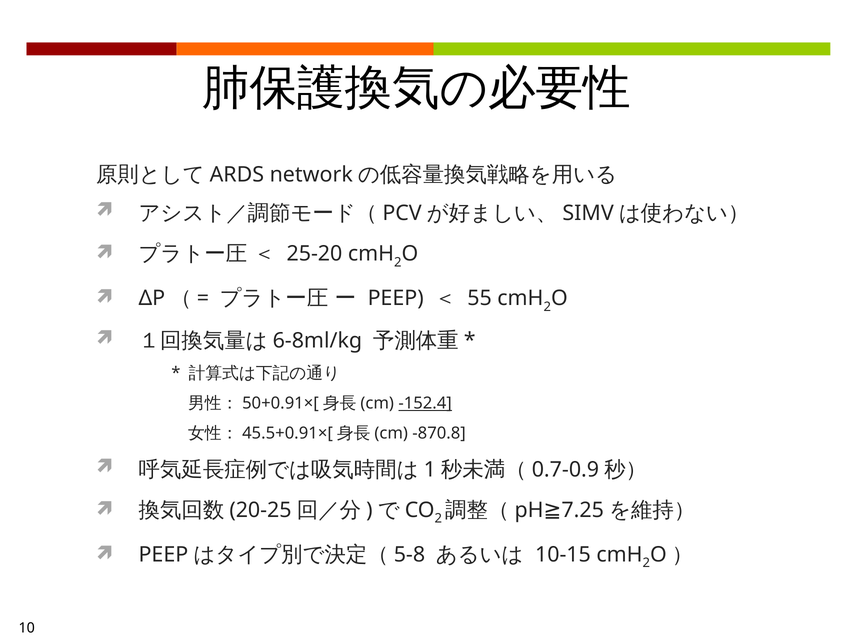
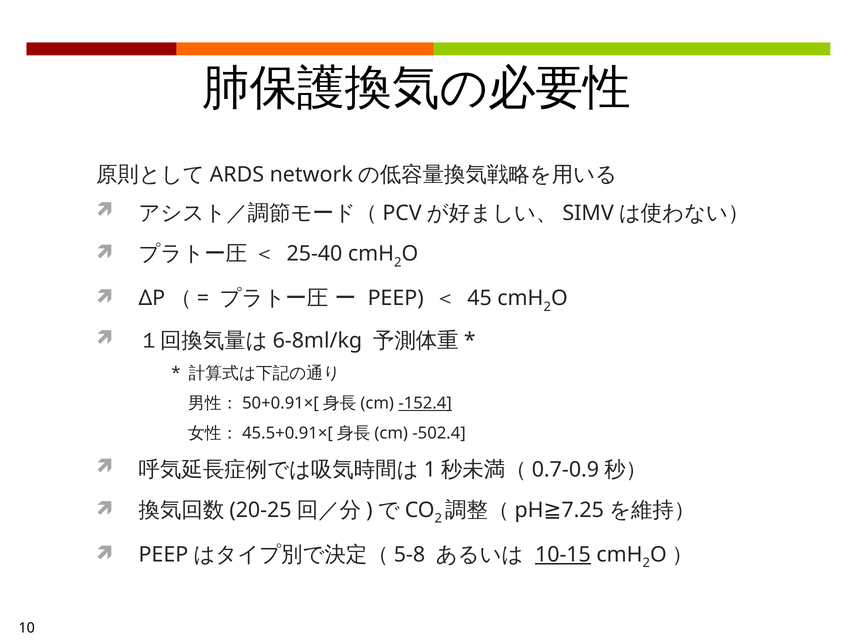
25-20: 25-20 -> 25-40
55: 55 -> 45
-870.8: -870.8 -> -502.4
10-15 underline: none -> present
